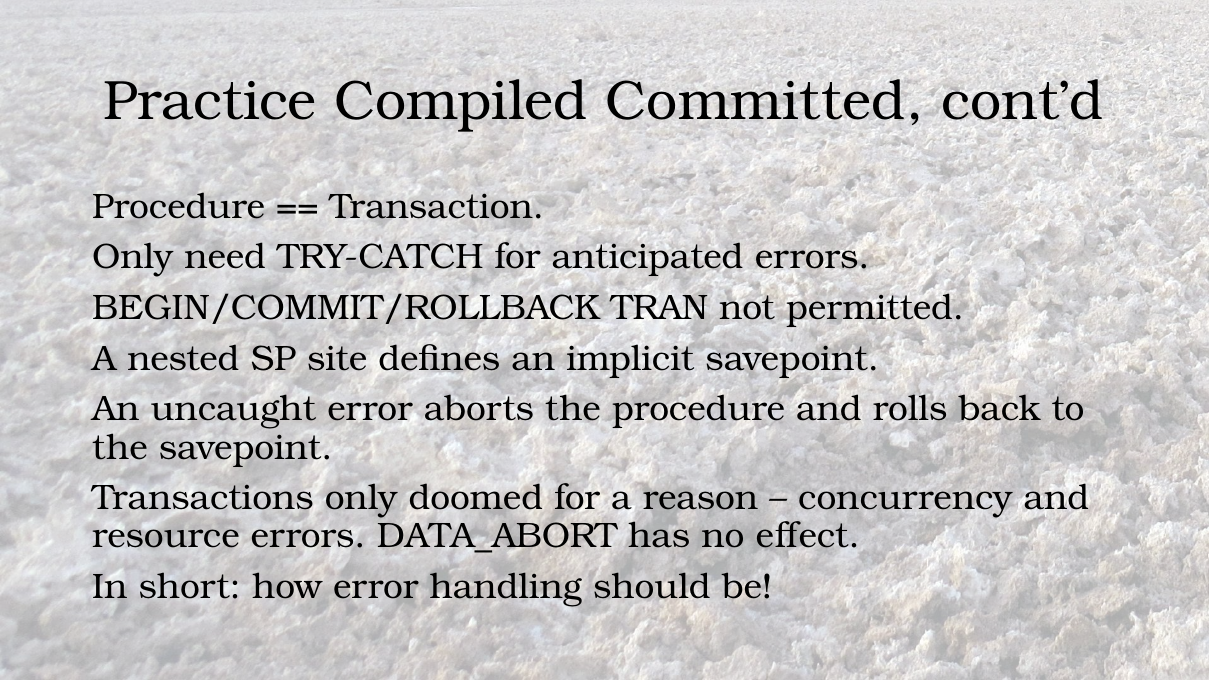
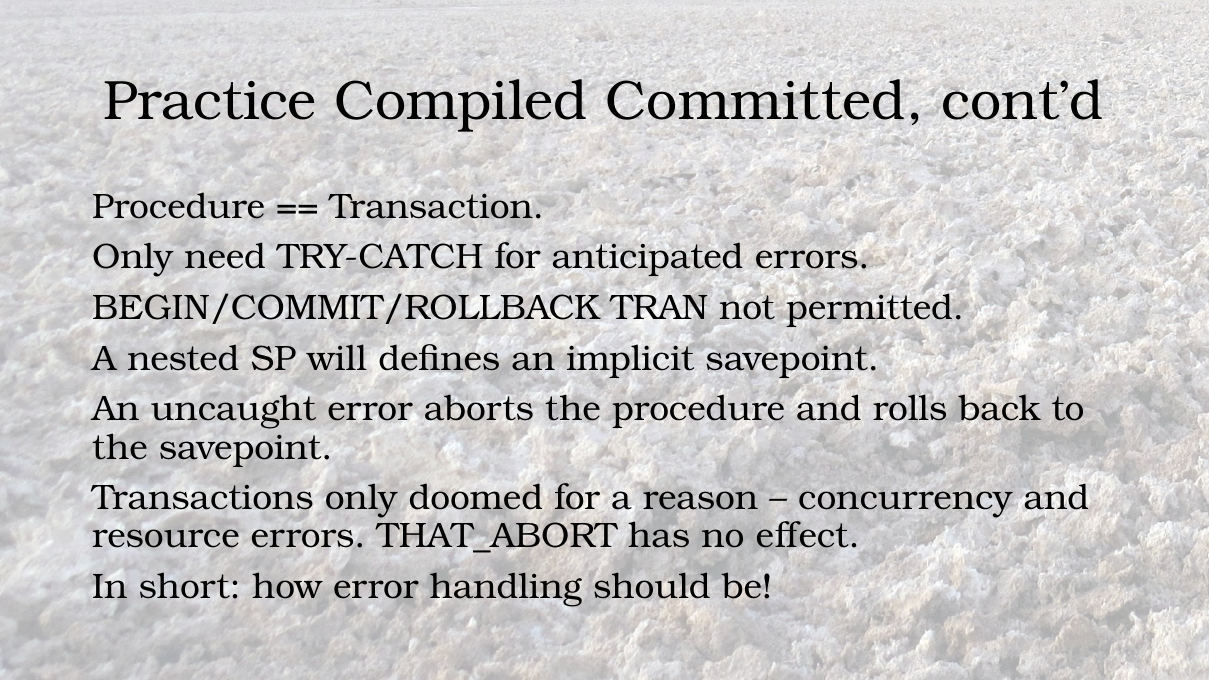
site: site -> will
DATA_ABORT: DATA_ABORT -> THAT_ABORT
